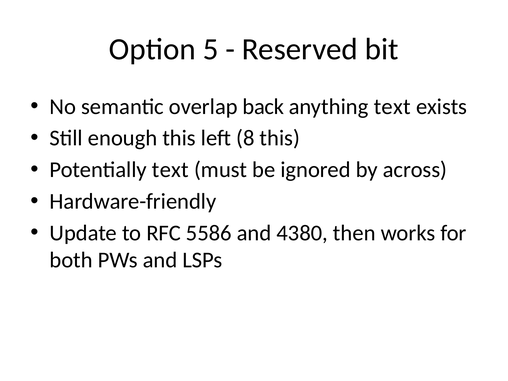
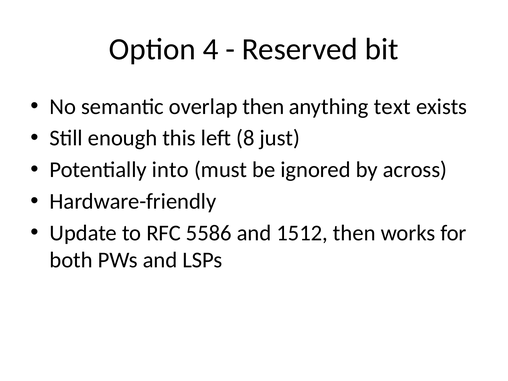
5: 5 -> 4
overlap back: back -> then
8 this: this -> just
Potentially text: text -> into
4380: 4380 -> 1512
